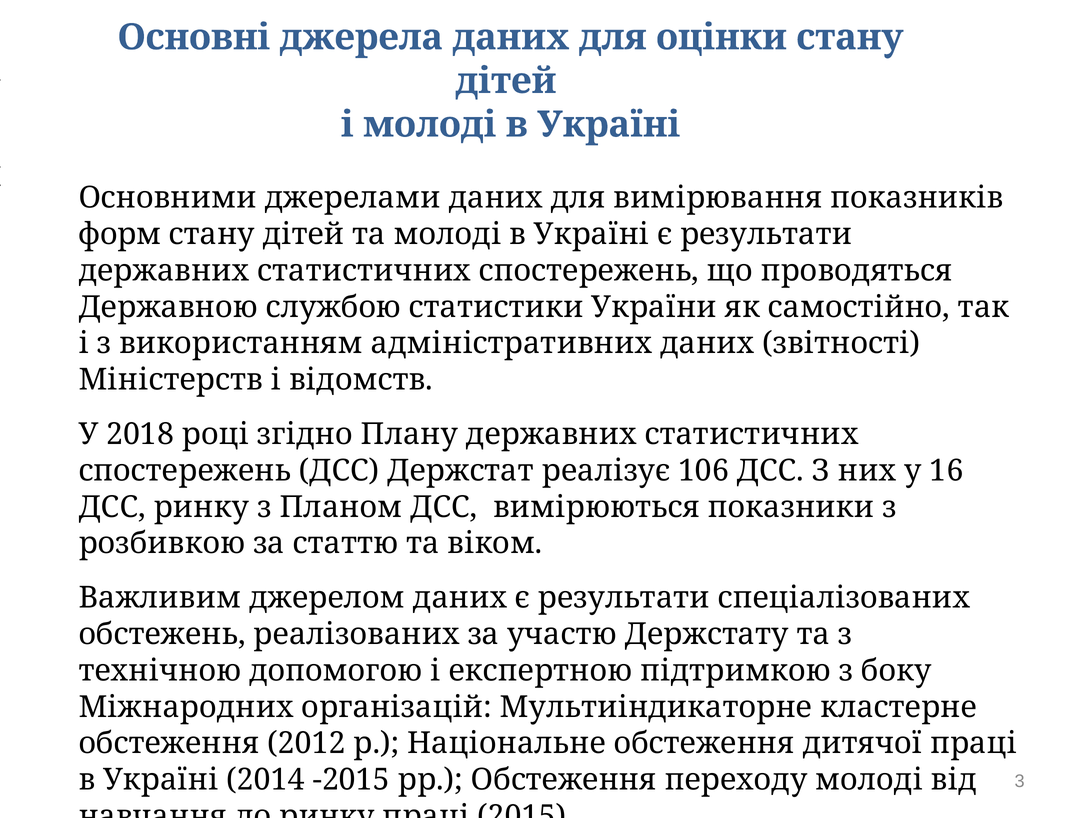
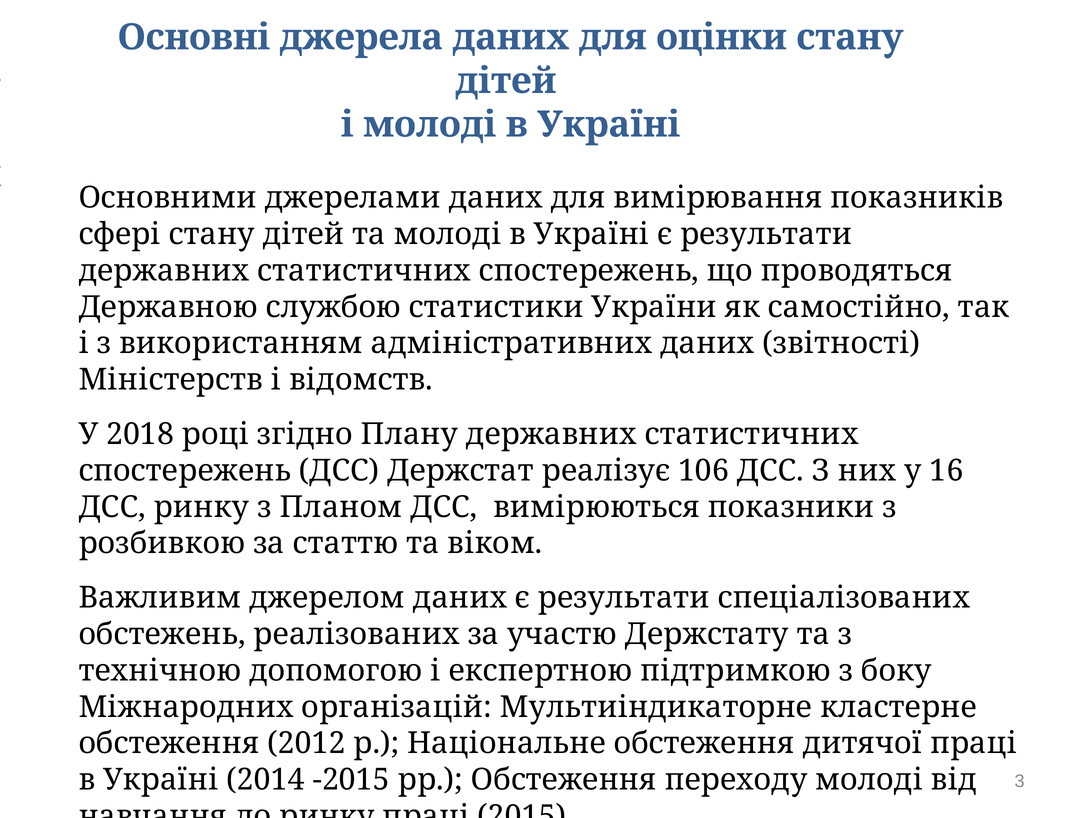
форм: форм -> сфері
